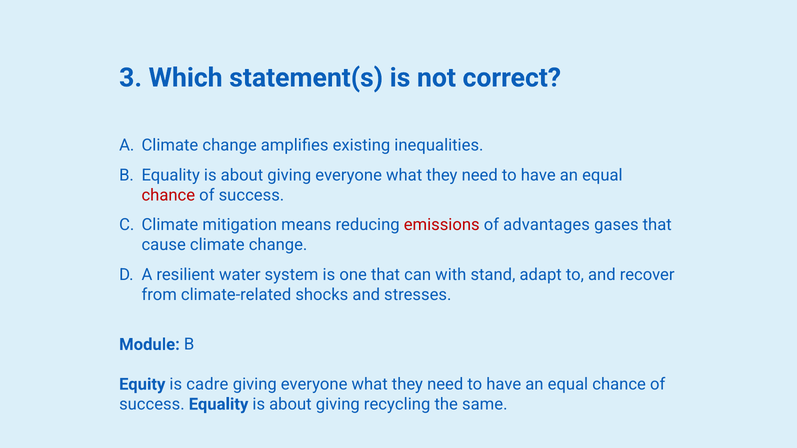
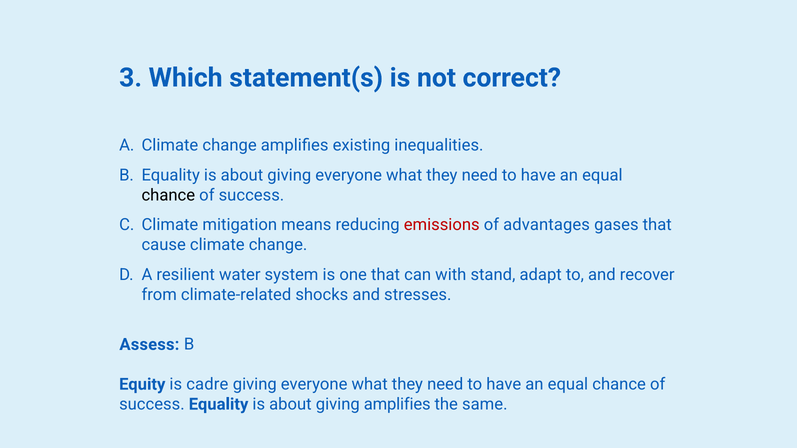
chance at (168, 195) colour: red -> black
Module: Module -> Assess
giving recycling: recycling -> amplifies
